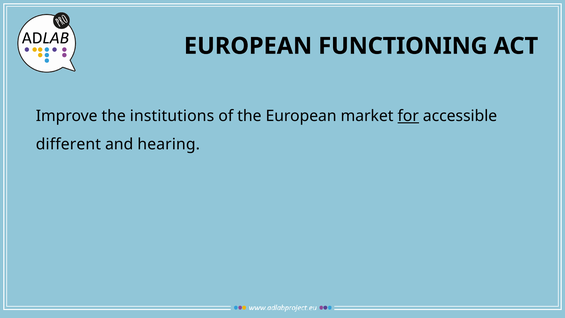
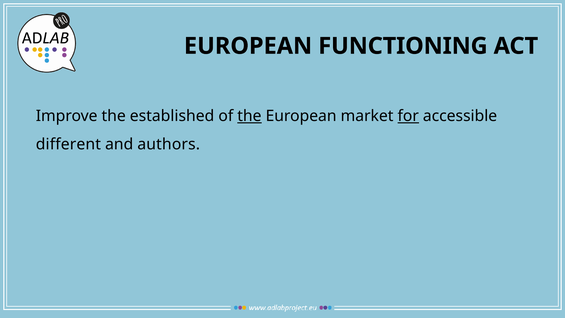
institutions: institutions -> established
the at (249, 116) underline: none -> present
hearing: hearing -> authors
